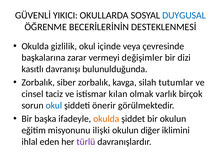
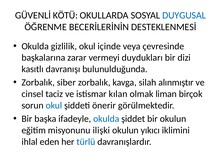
YIKICI: YIKICI -> KÖTÜ
değişimler: değişimler -> duydukları
tutumlar: tutumlar -> alınmıştır
varlık: varlık -> liman
okulda at (106, 119) colour: orange -> blue
diğer: diğer -> yıkıcı
türlü colour: purple -> blue
